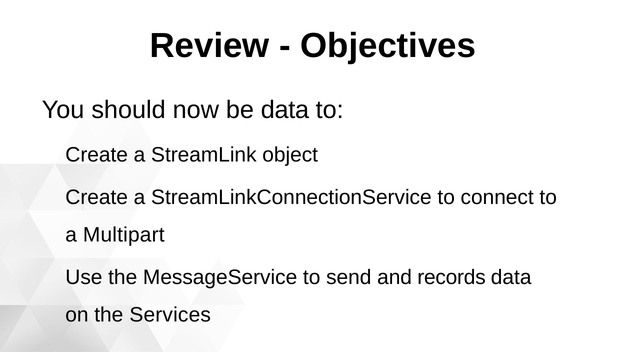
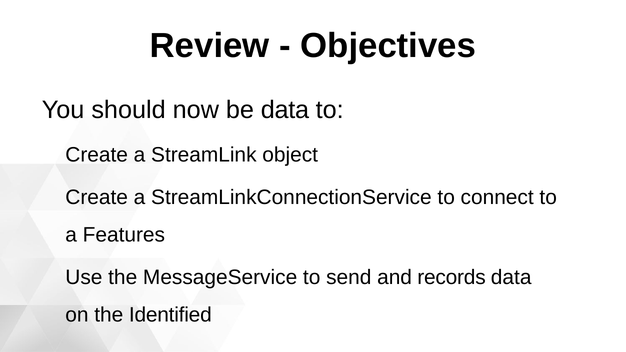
Multipart: Multipart -> Features
Services: Services -> Identified
